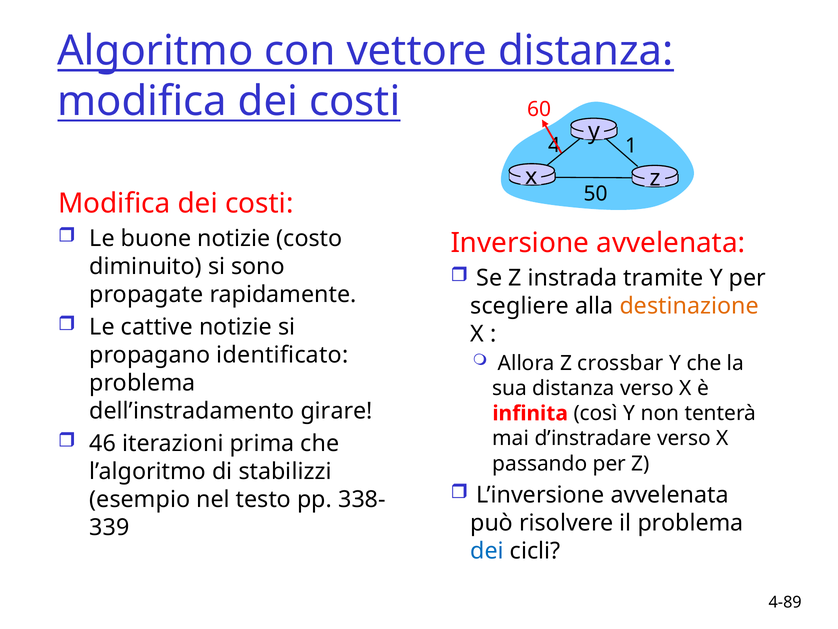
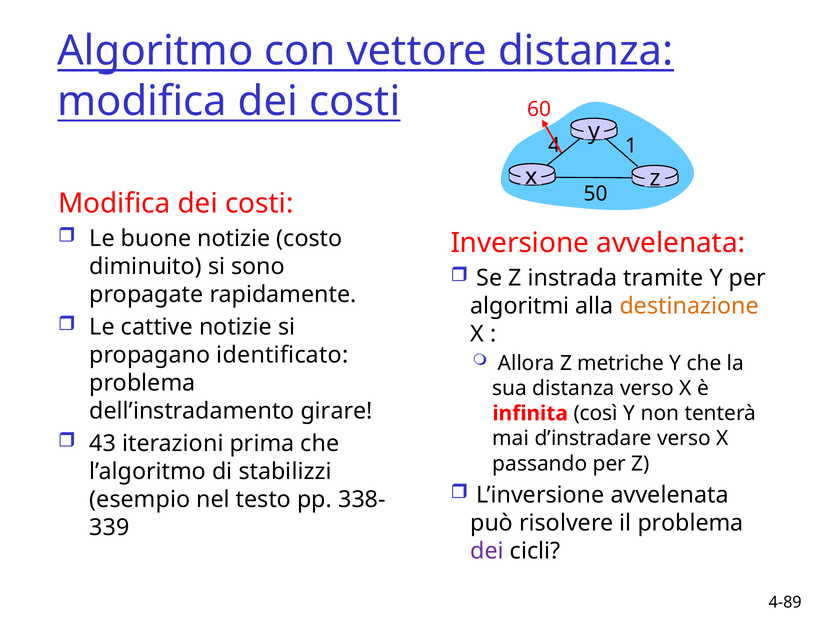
scegliere: scegliere -> algoritmi
crossbar: crossbar -> metriche
46: 46 -> 43
dei at (487, 551) colour: blue -> purple
